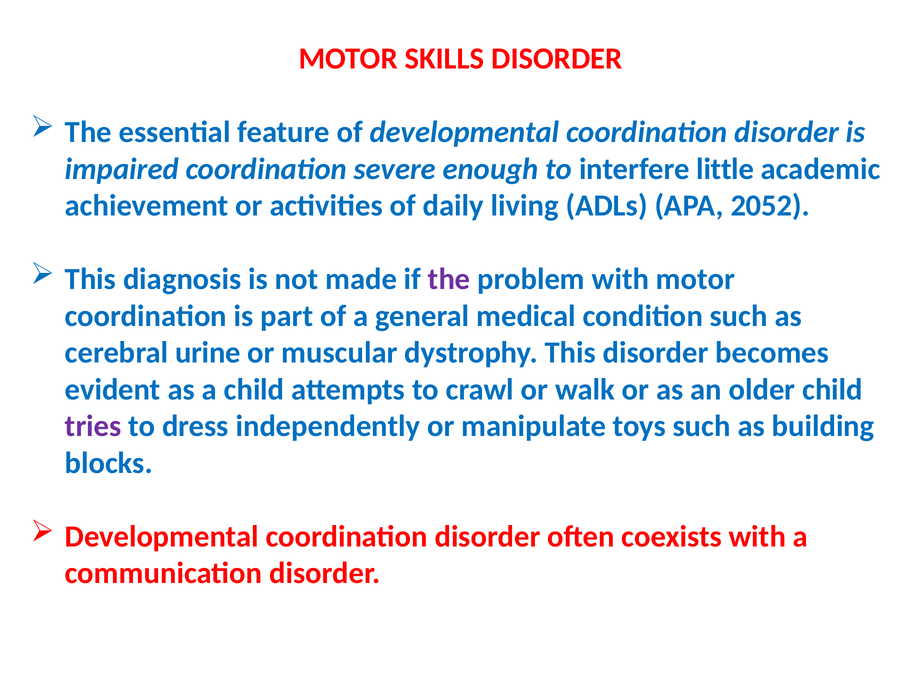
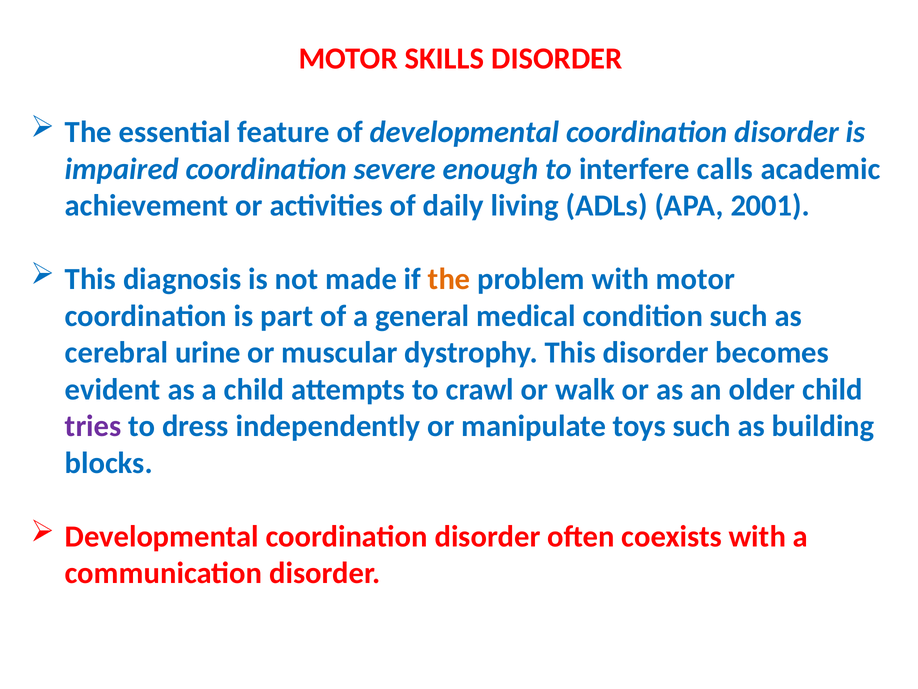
little: little -> calls
2052: 2052 -> 2001
the at (449, 279) colour: purple -> orange
